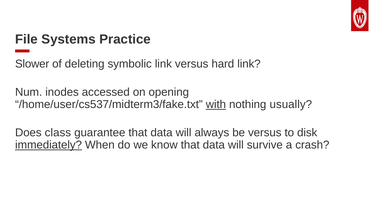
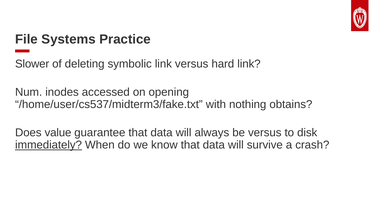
with underline: present -> none
usually: usually -> obtains
class: class -> value
